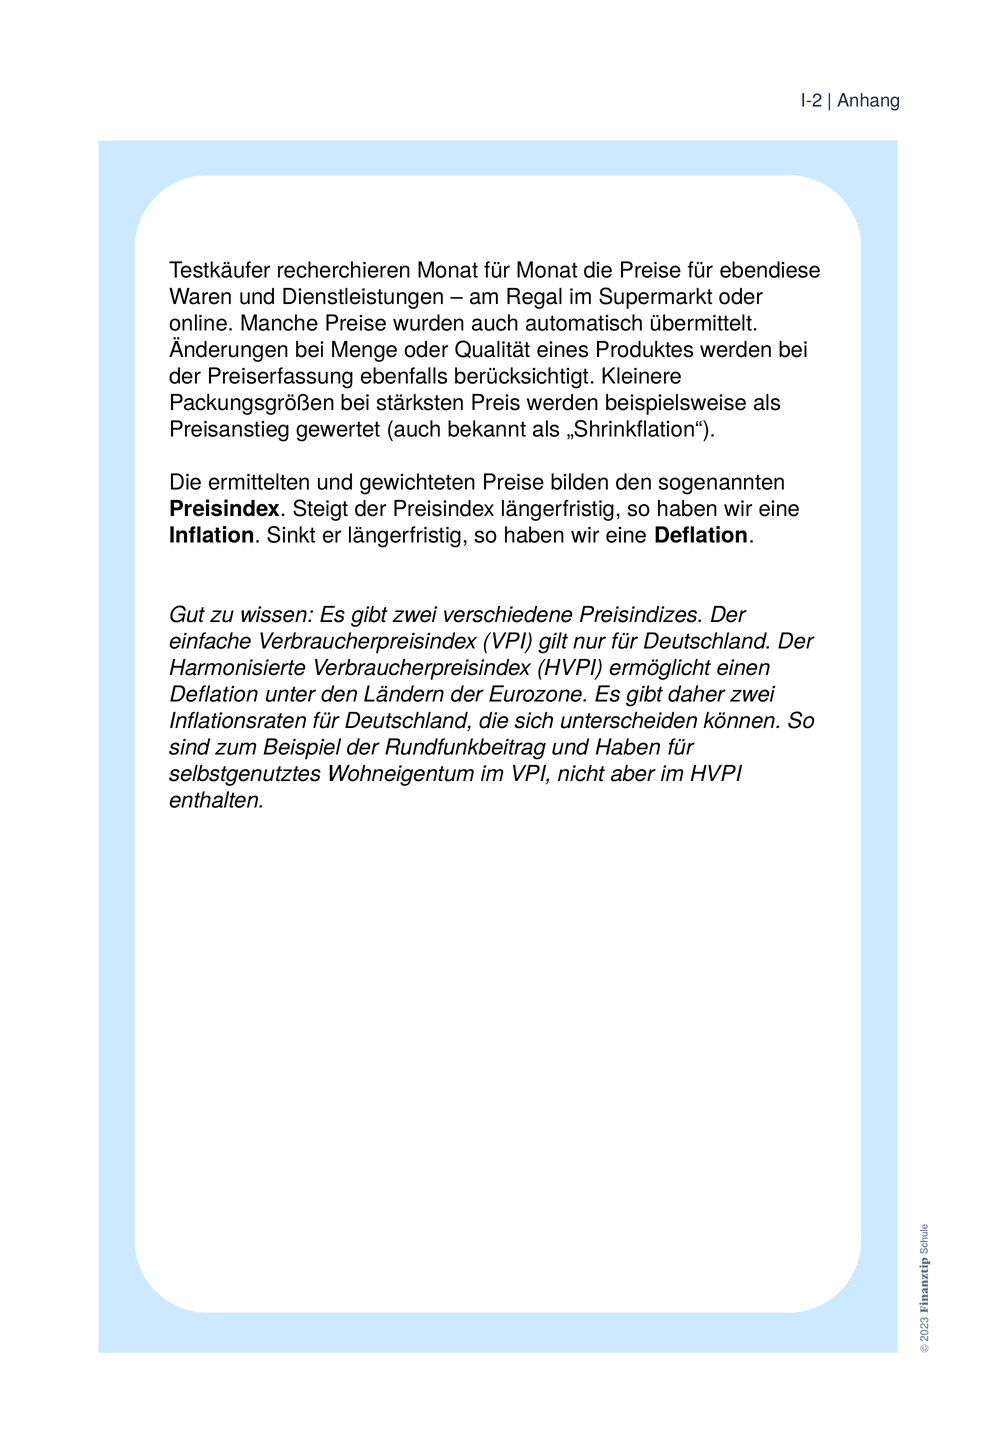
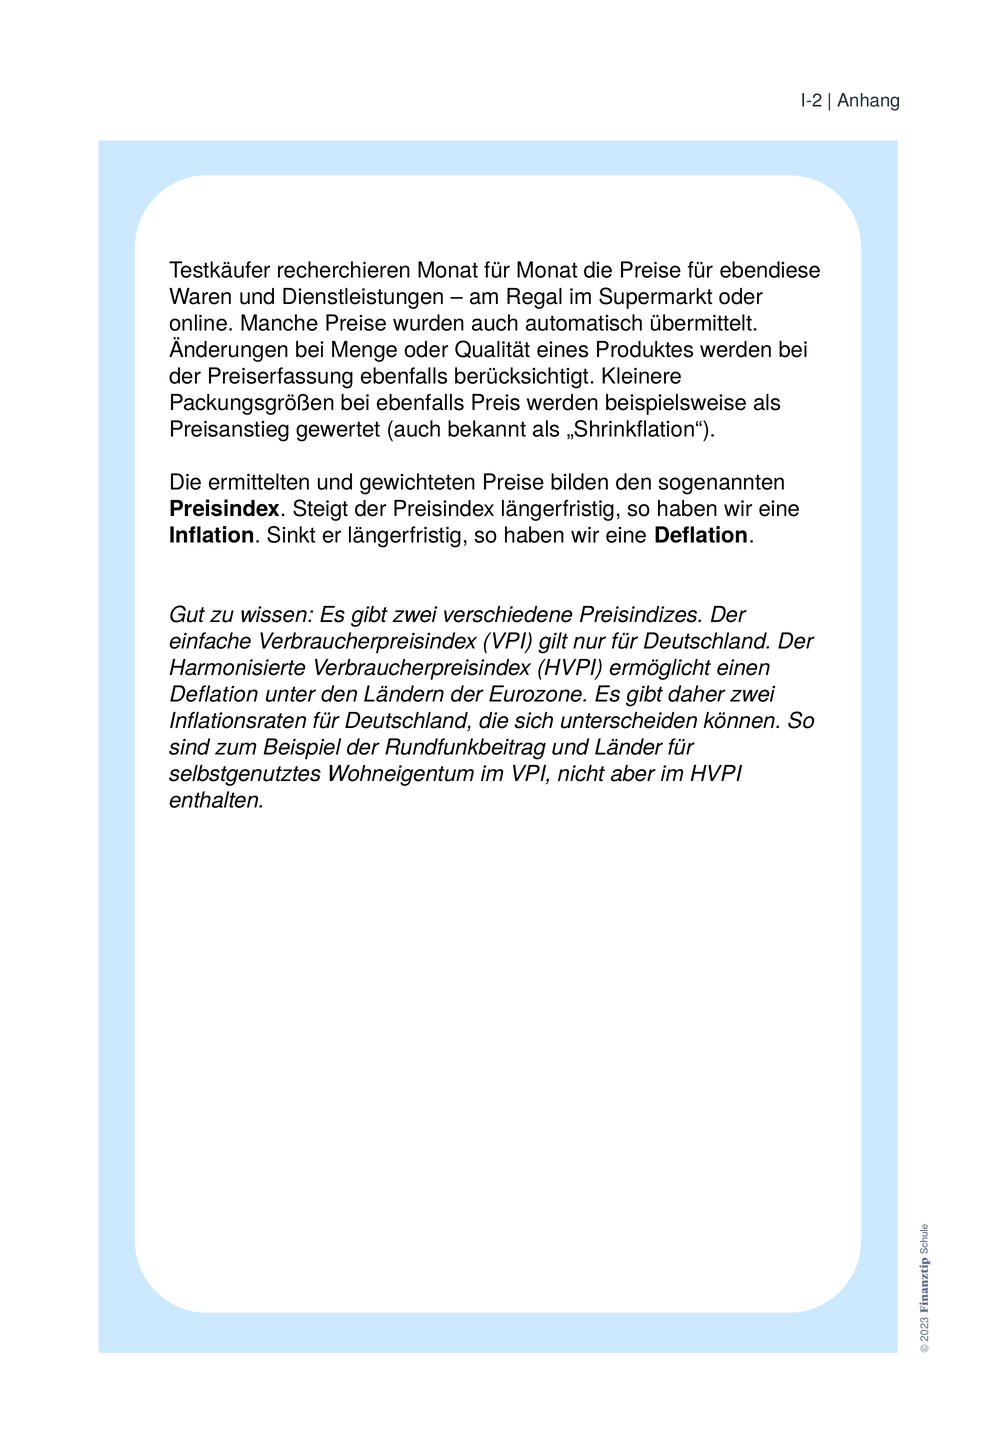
bei stärksten: stärksten -> ebenfalls
und Haben: Haben -> Länder
